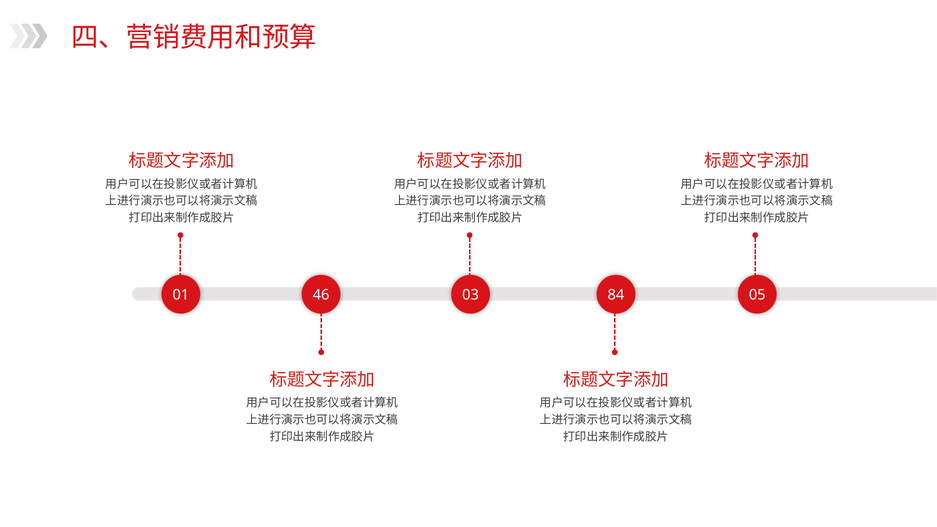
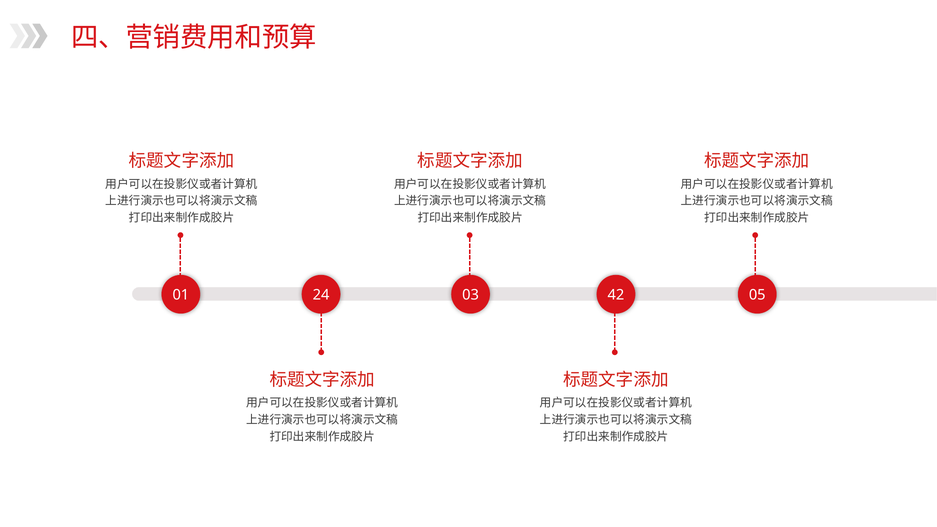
46: 46 -> 24
84: 84 -> 42
